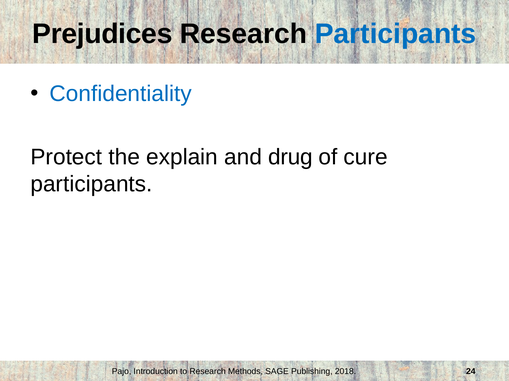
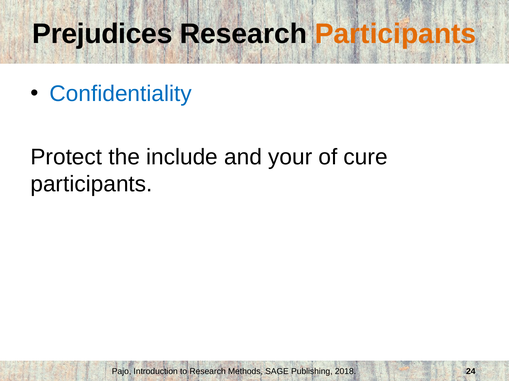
Participants at (396, 34) colour: blue -> orange
explain: explain -> include
drug: drug -> your
